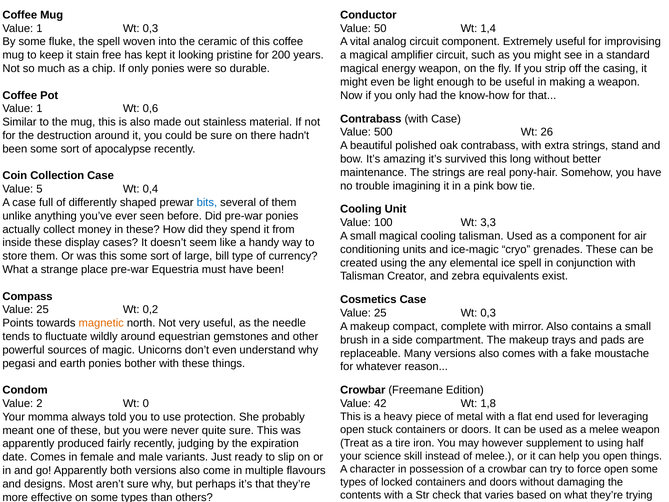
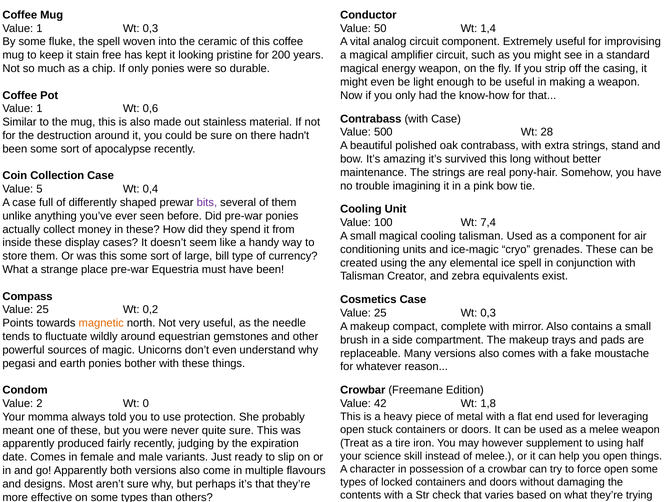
26: 26 -> 28
bits colour: blue -> purple
3,3: 3,3 -> 7,4
